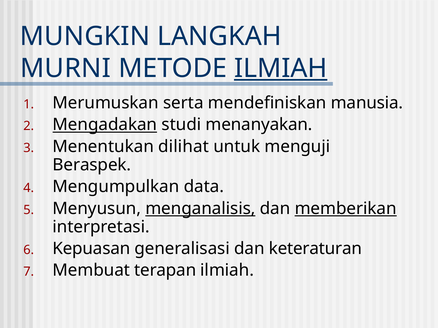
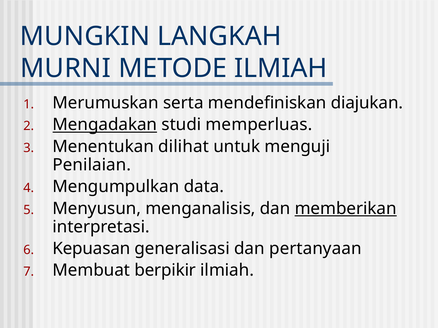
ILMIAH at (281, 69) underline: present -> none
manusia: manusia -> diajukan
menanyakan: menanyakan -> memperluas
Beraspek: Beraspek -> Penilaian
menganalisis underline: present -> none
keteraturan: keteraturan -> pertanyaan
terapan: terapan -> berpikir
